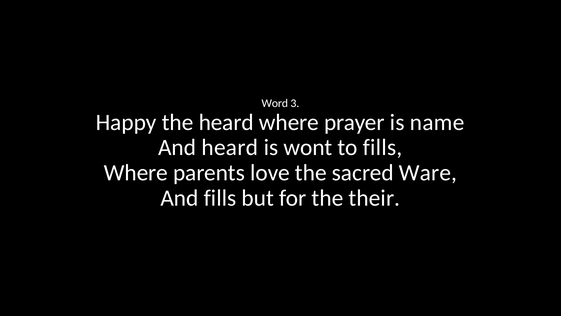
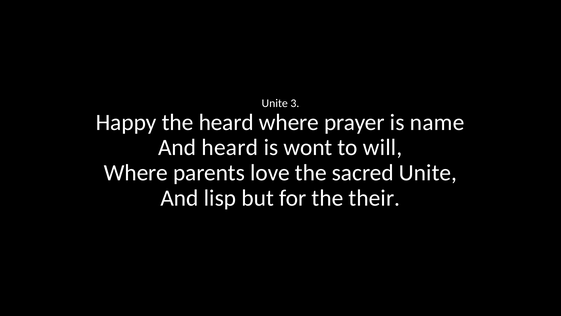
Word at (275, 103): Word -> Unite
to fills: fills -> will
sacred Ware: Ware -> Unite
And fills: fills -> lisp
